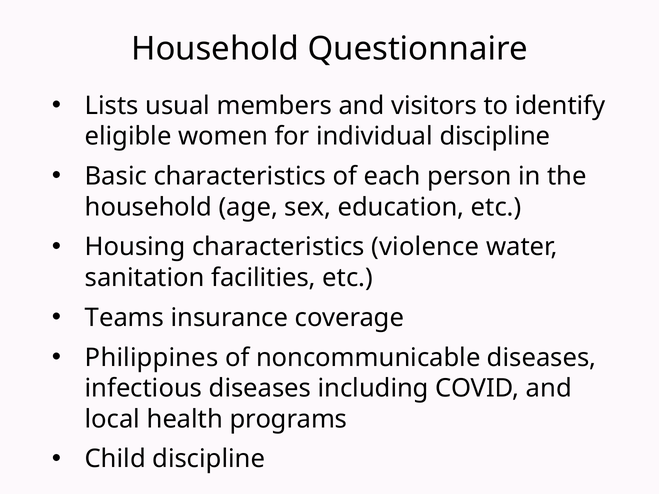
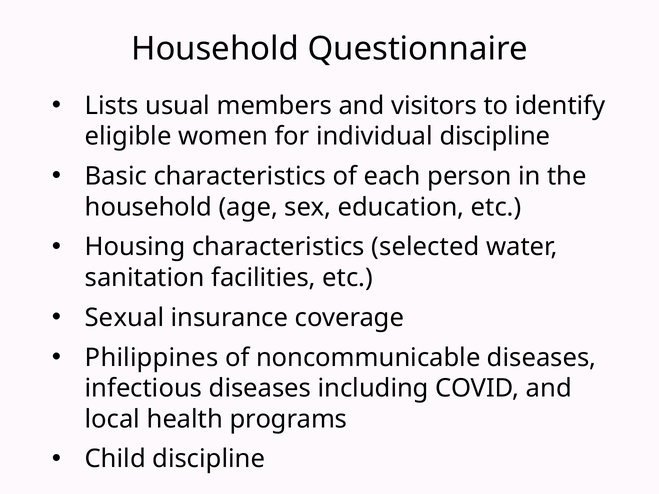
violence: violence -> selected
Teams: Teams -> Sexual
